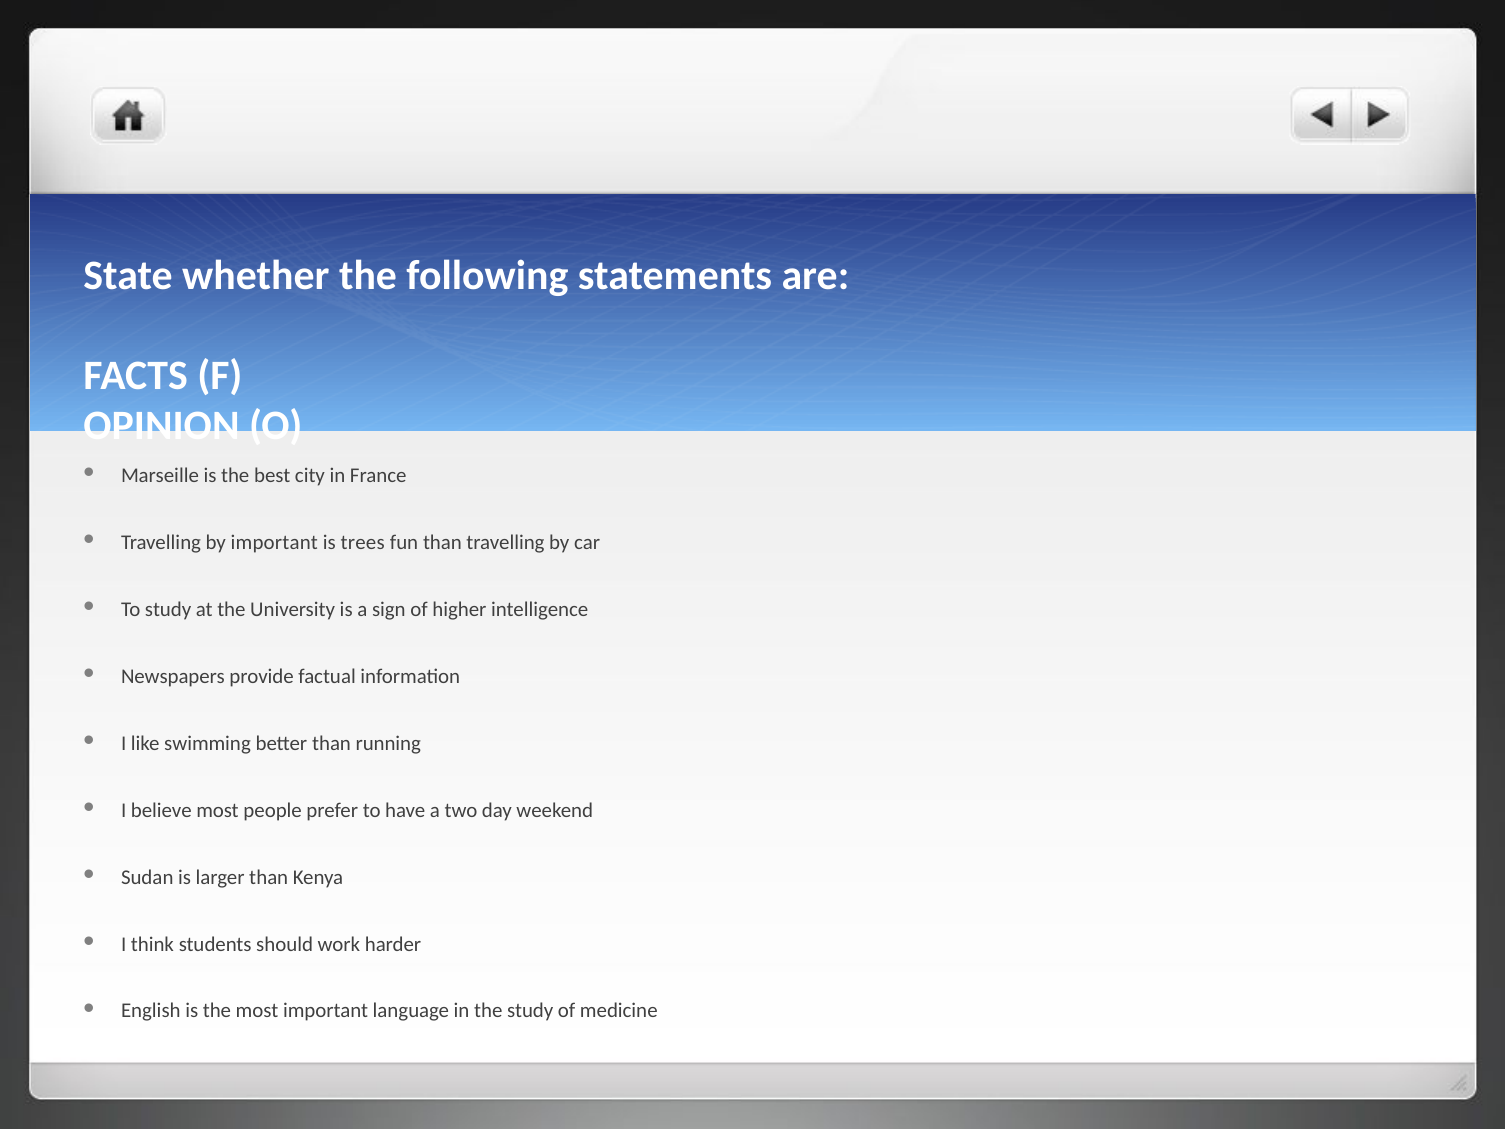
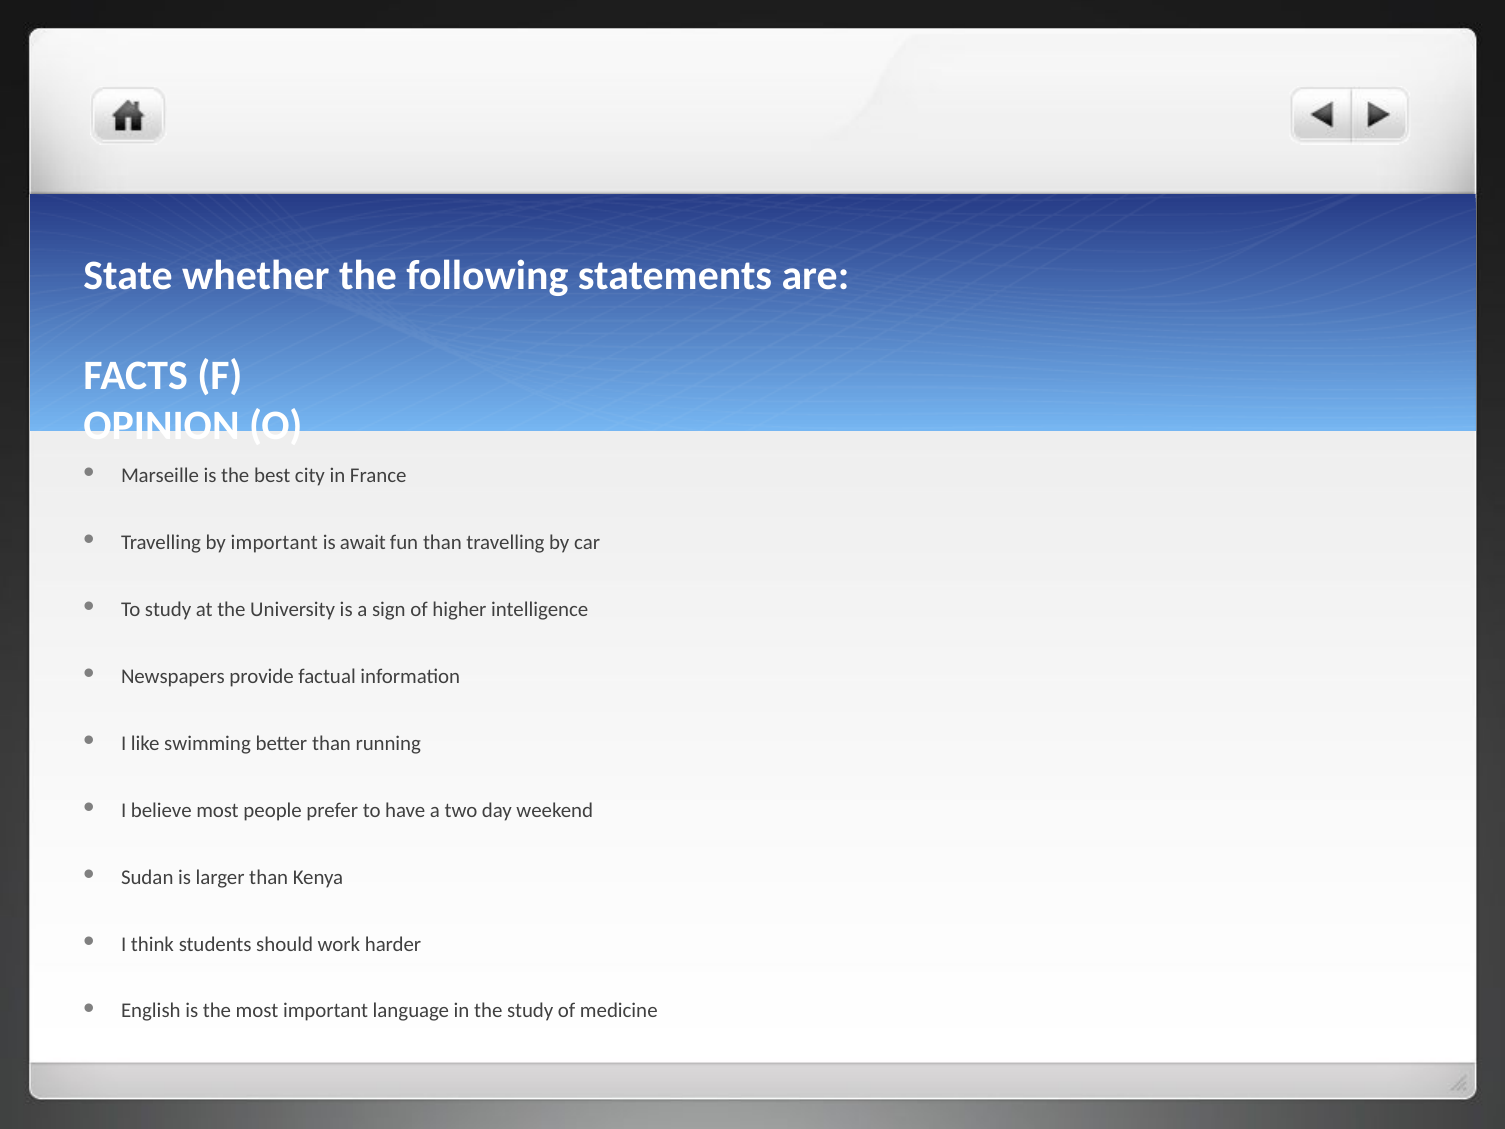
trees: trees -> await
